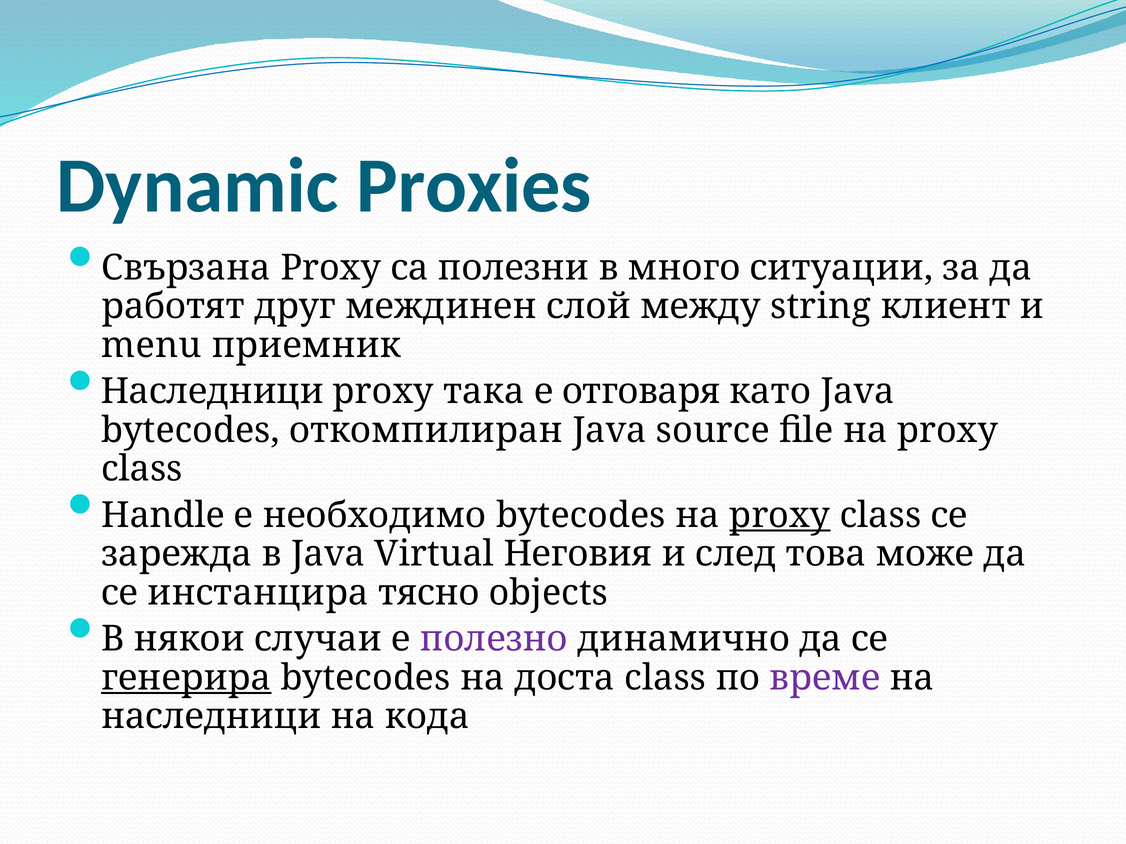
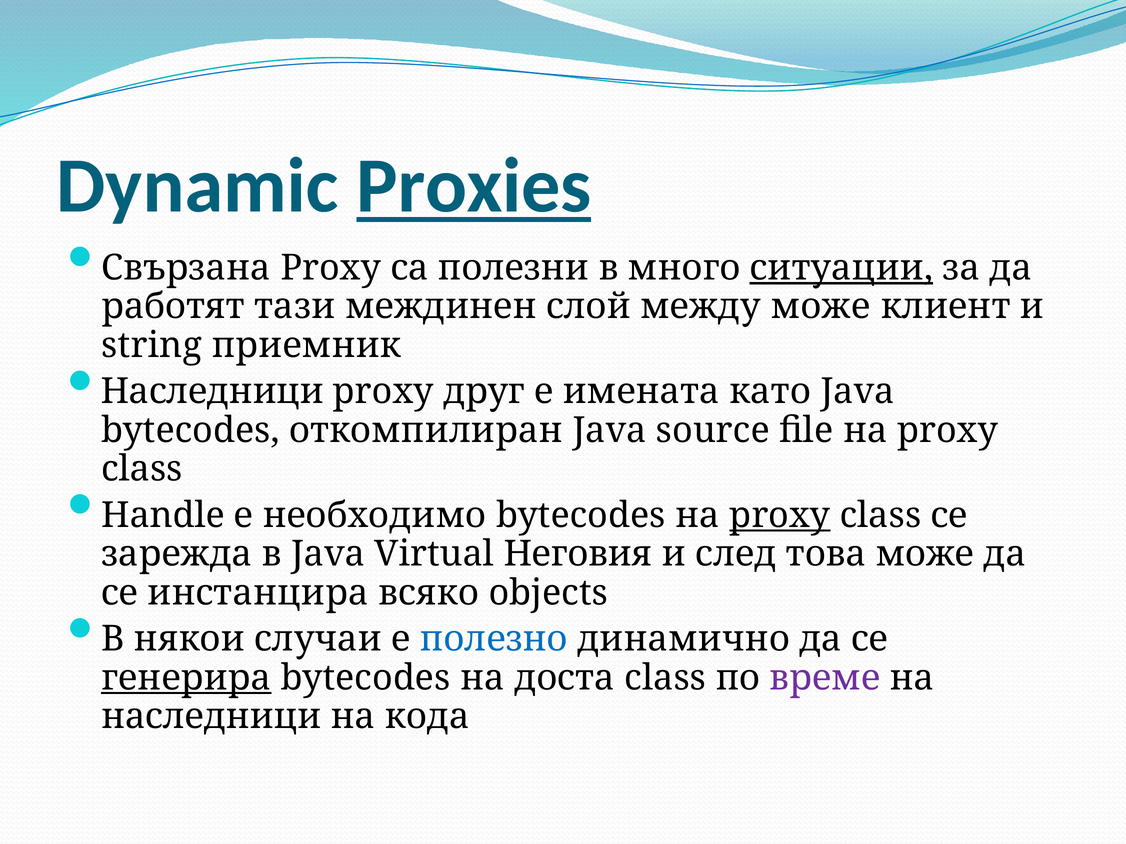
Proxies underline: none -> present
ситуации underline: none -> present
друг: друг -> тази
между string: string -> може
menu: menu -> string
така: така -> друг
отговаря: отговаря -> имената
тясно: тясно -> всяко
полезно colour: purple -> blue
